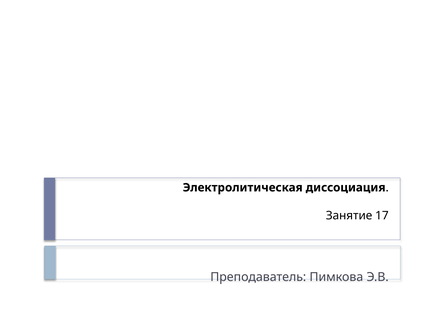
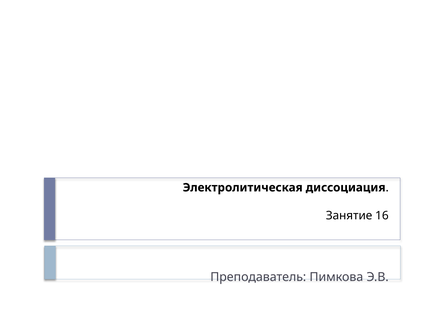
17: 17 -> 16
